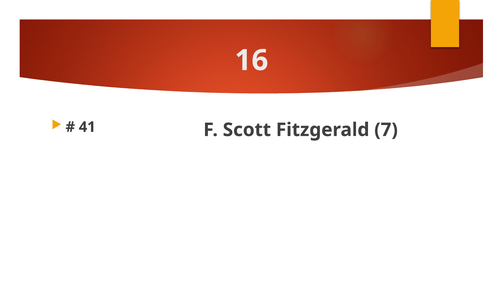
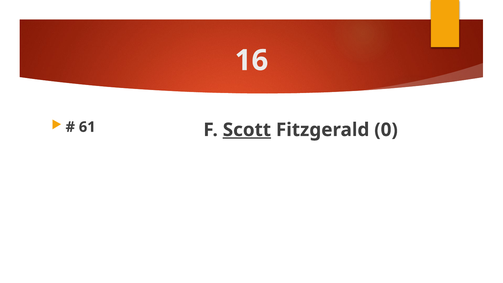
41: 41 -> 61
Scott underline: none -> present
7: 7 -> 0
